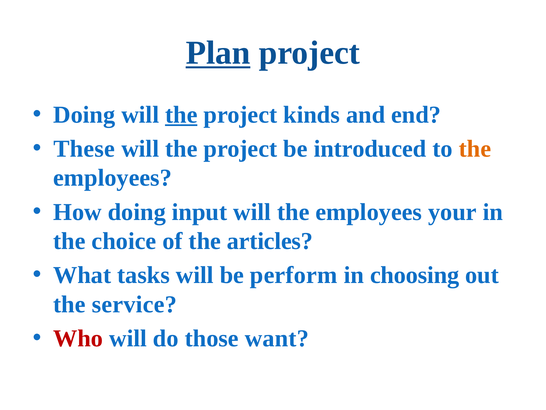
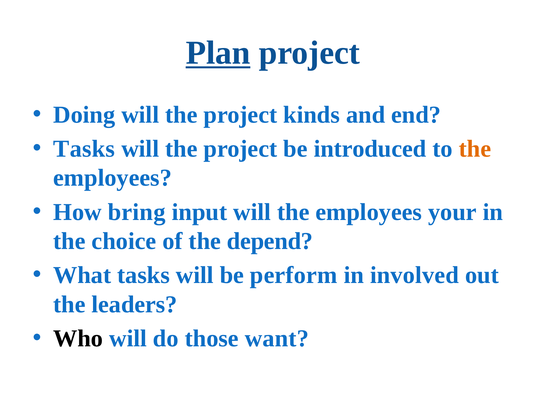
the at (181, 115) underline: present -> none
These at (84, 149): These -> Tasks
How doing: doing -> bring
articles: articles -> depend
choosing: choosing -> involved
service: service -> leaders
Who colour: red -> black
